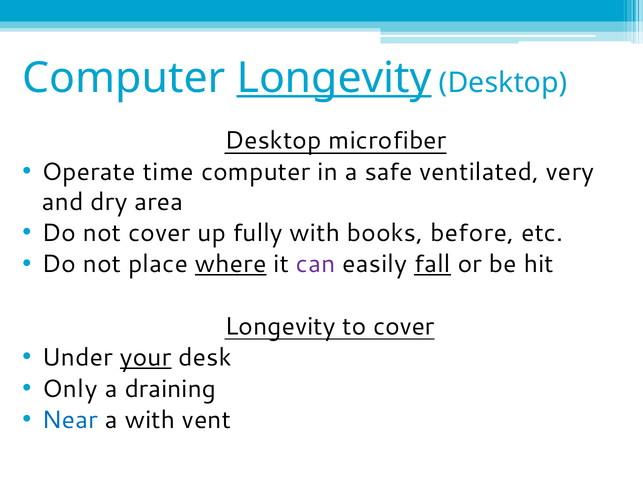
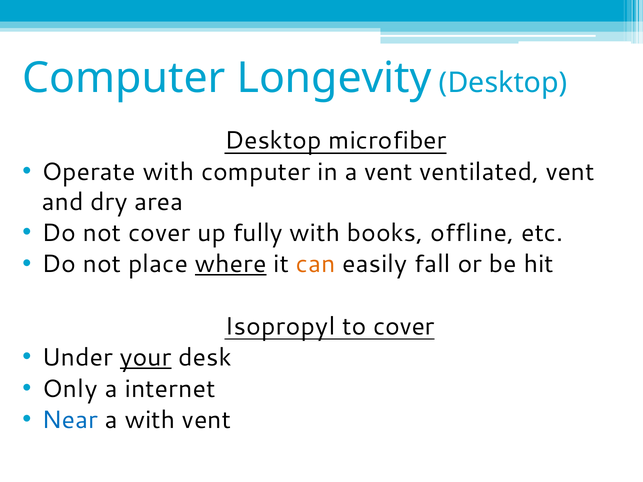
Longevity at (334, 78) underline: present -> none
Operate time: time -> with
a safe: safe -> vent
ventilated very: very -> vent
before: before -> offline
can colour: purple -> orange
fall underline: present -> none
Longevity at (280, 327): Longevity -> Isopropyl
draining: draining -> internet
